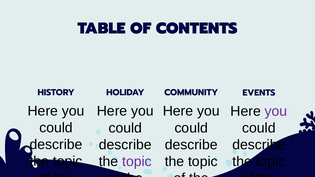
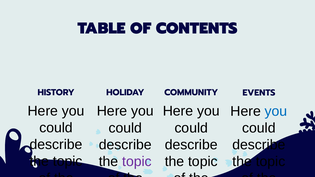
you at (276, 111) colour: purple -> blue
